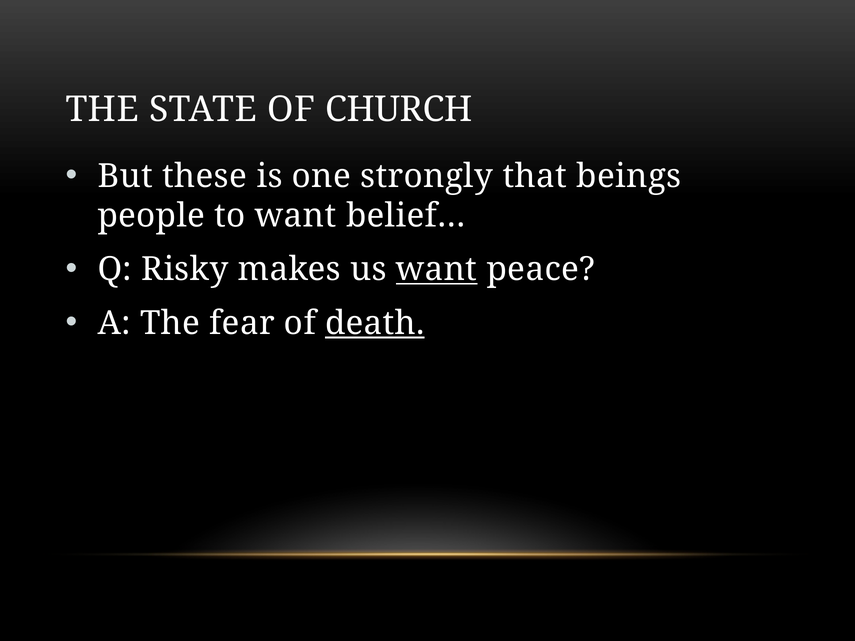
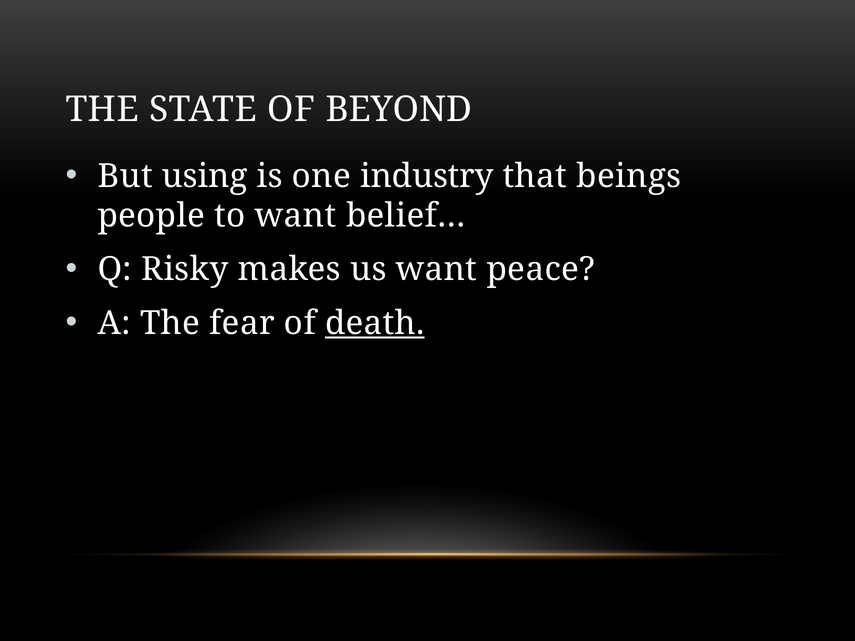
CHURCH: CHURCH -> BEYOND
these: these -> using
strongly: strongly -> industry
want at (437, 270) underline: present -> none
